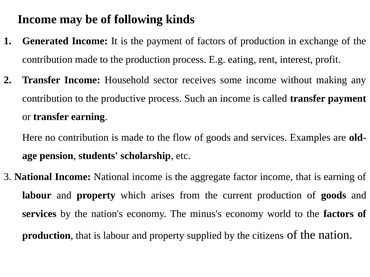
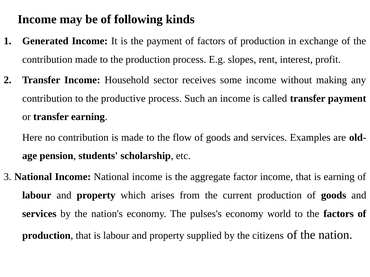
eating: eating -> slopes
minus's: minus's -> pulses's
